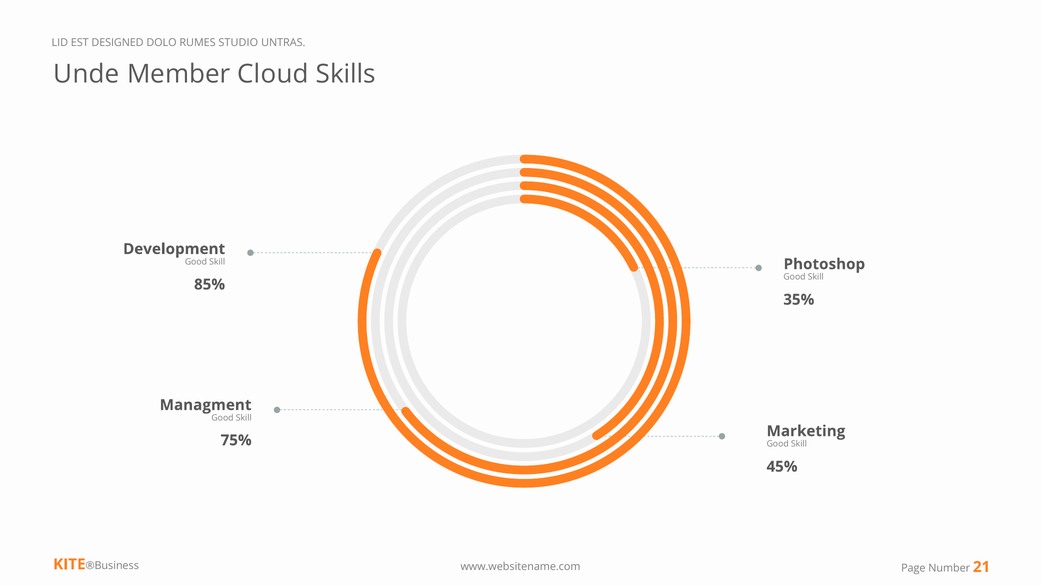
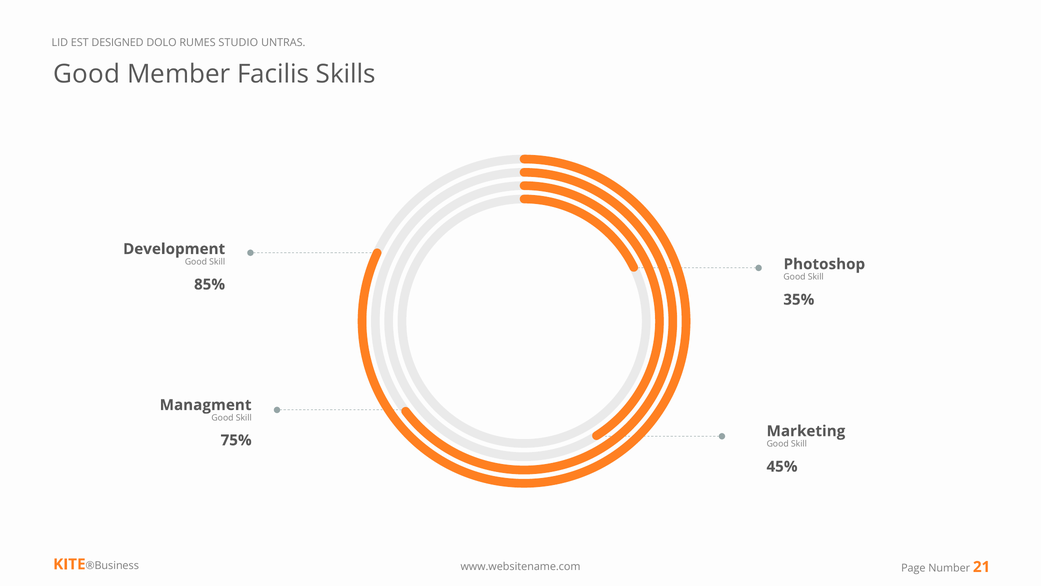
Unde at (86, 74): Unde -> Good
Cloud: Cloud -> Facilis
